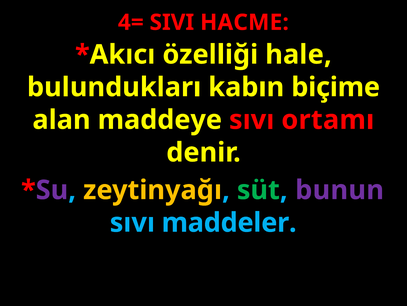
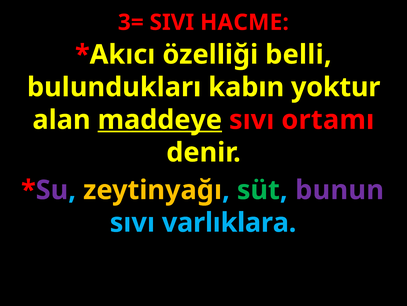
4=: 4= -> 3=
hale: hale -> belli
biçime: biçime -> yoktur
maddeye underline: none -> present
maddeler: maddeler -> varlıklara
